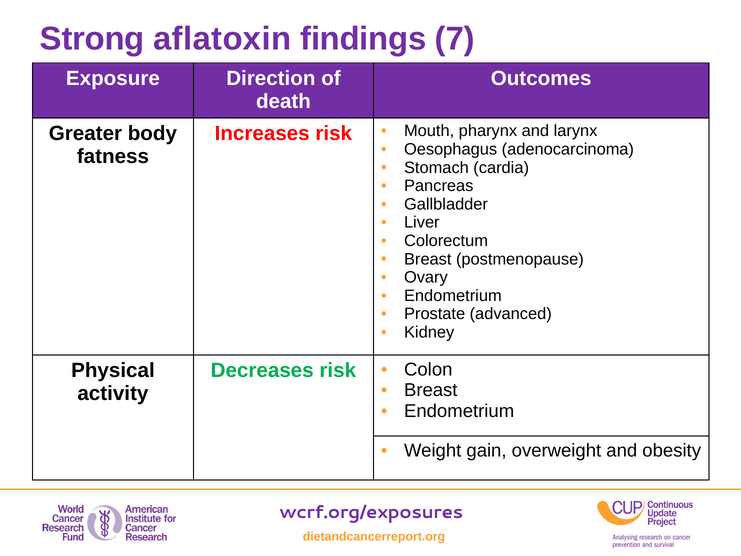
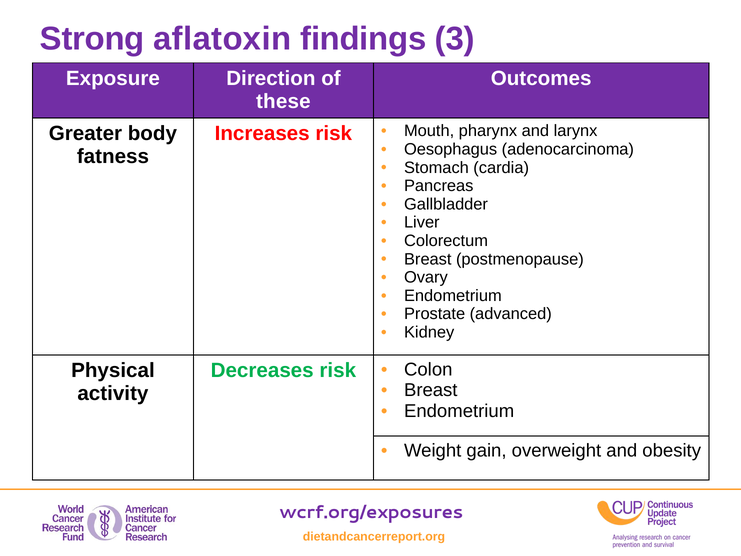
7: 7 -> 3
death: death -> these
